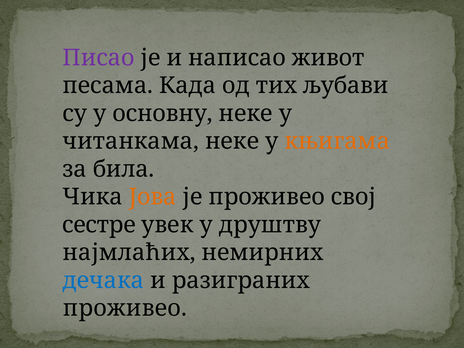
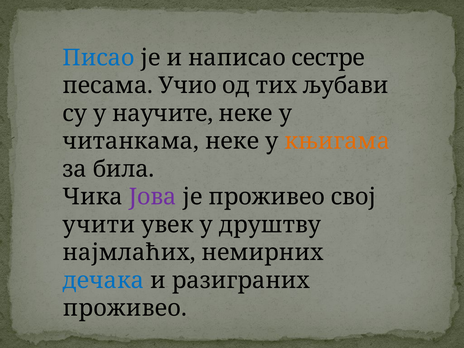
Писао colour: purple -> blue
живот: живот -> сестре
Када: Када -> Учио
основну: основну -> научите
Јова colour: orange -> purple
сестре: сестре -> учити
